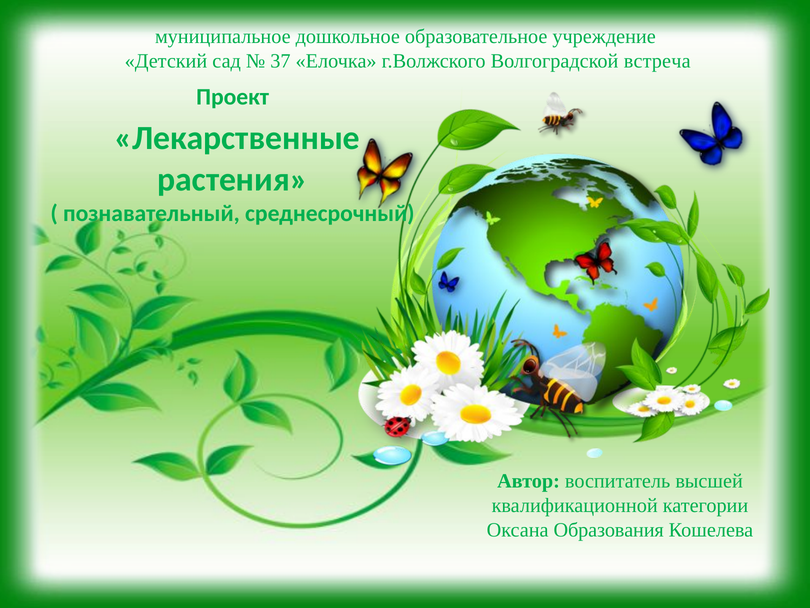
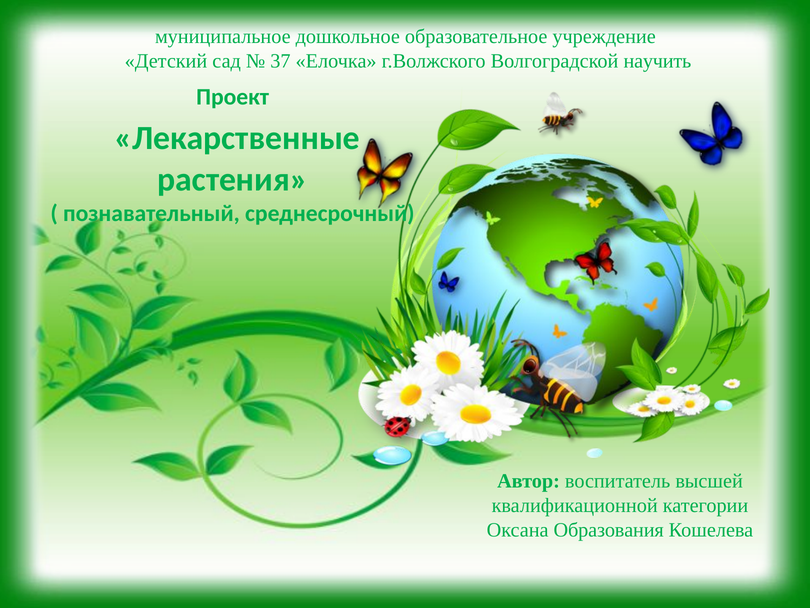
встреча: встреча -> научить
